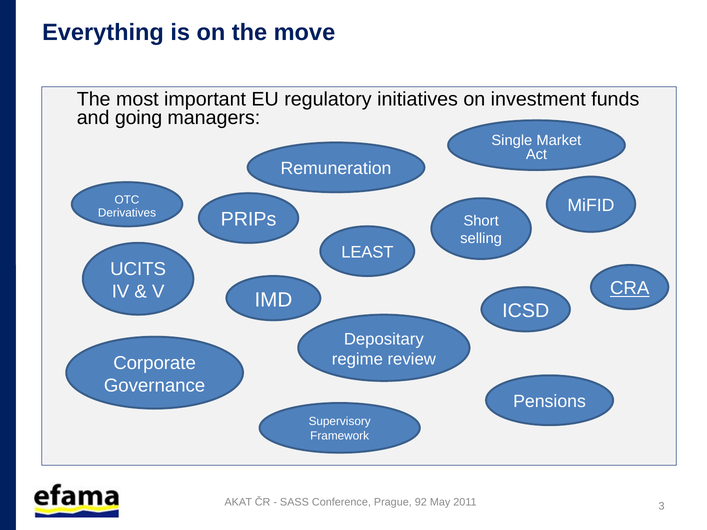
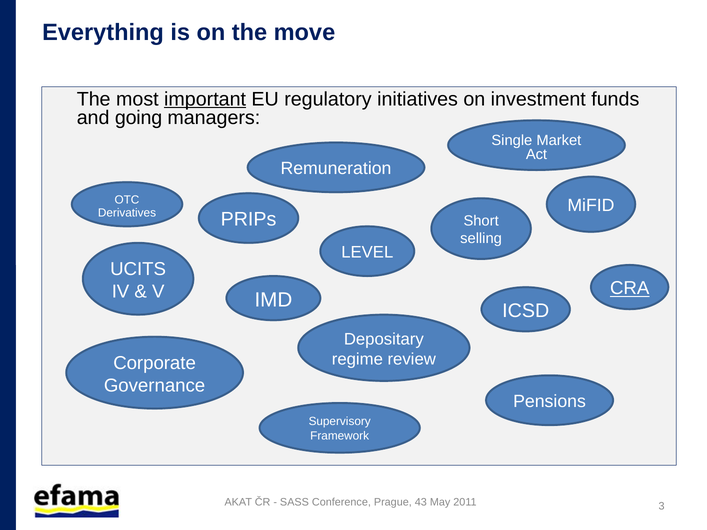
important underline: none -> present
LEAST: LEAST -> LEVEL
92: 92 -> 43
